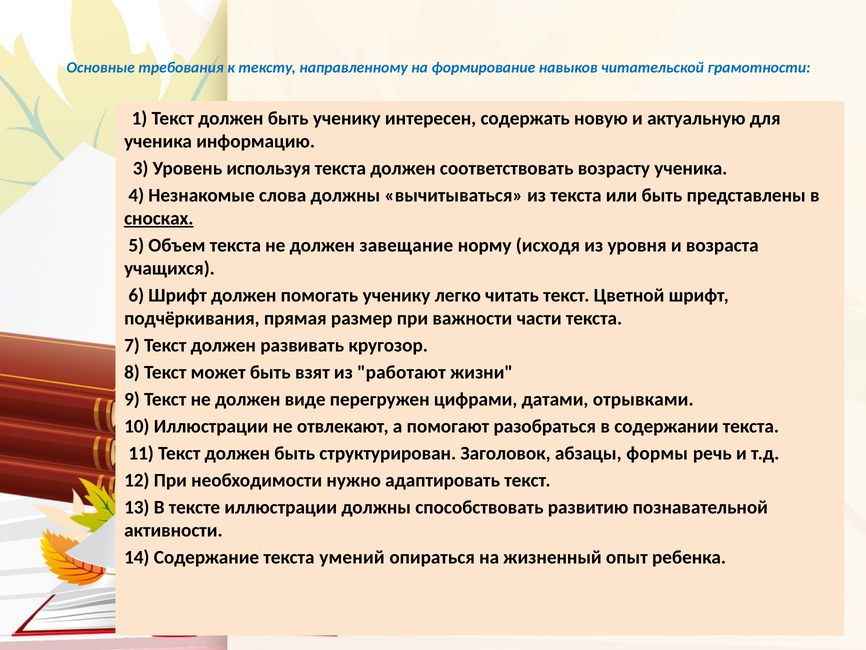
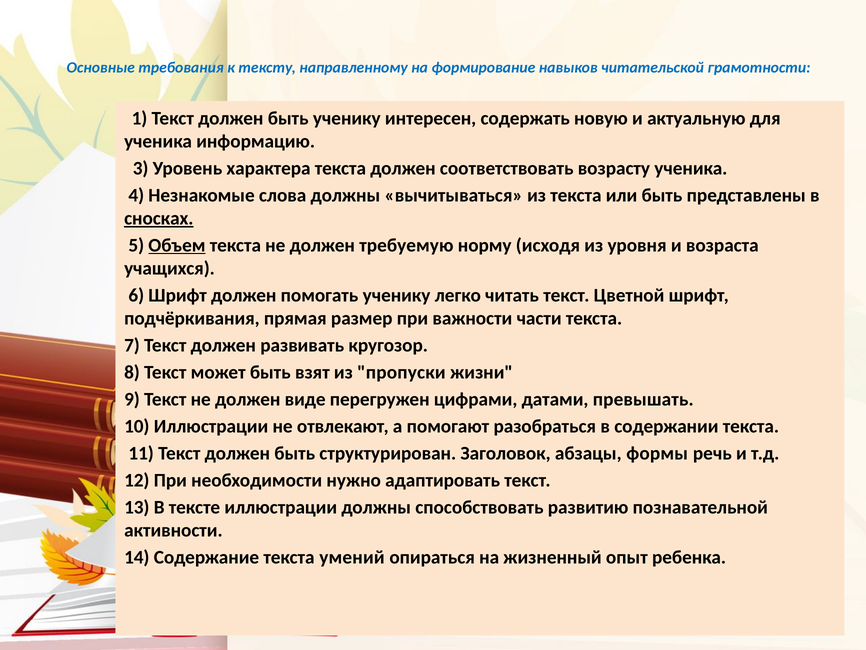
используя: используя -> характера
Объем underline: none -> present
завещание: завещание -> требуемую
работают: работают -> пропуски
отрывками: отрывками -> превышать
